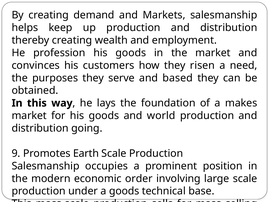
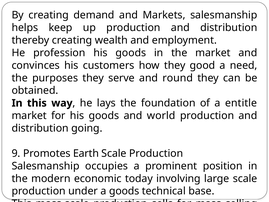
risen: risen -> good
based: based -> round
makes: makes -> entitle
order: order -> today
